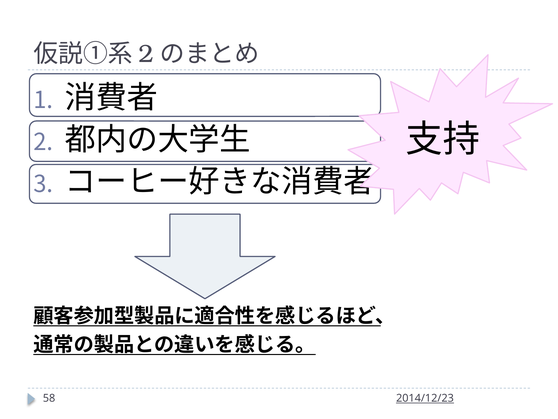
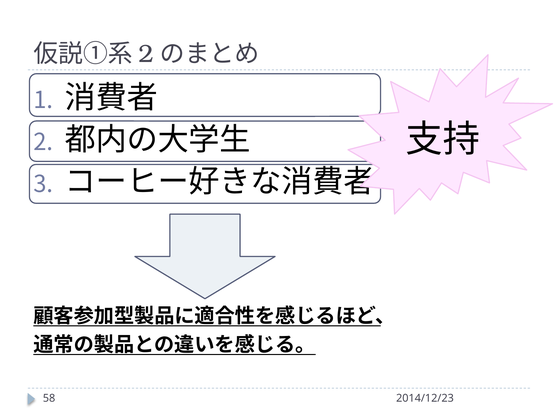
2014/12/23 underline: present -> none
